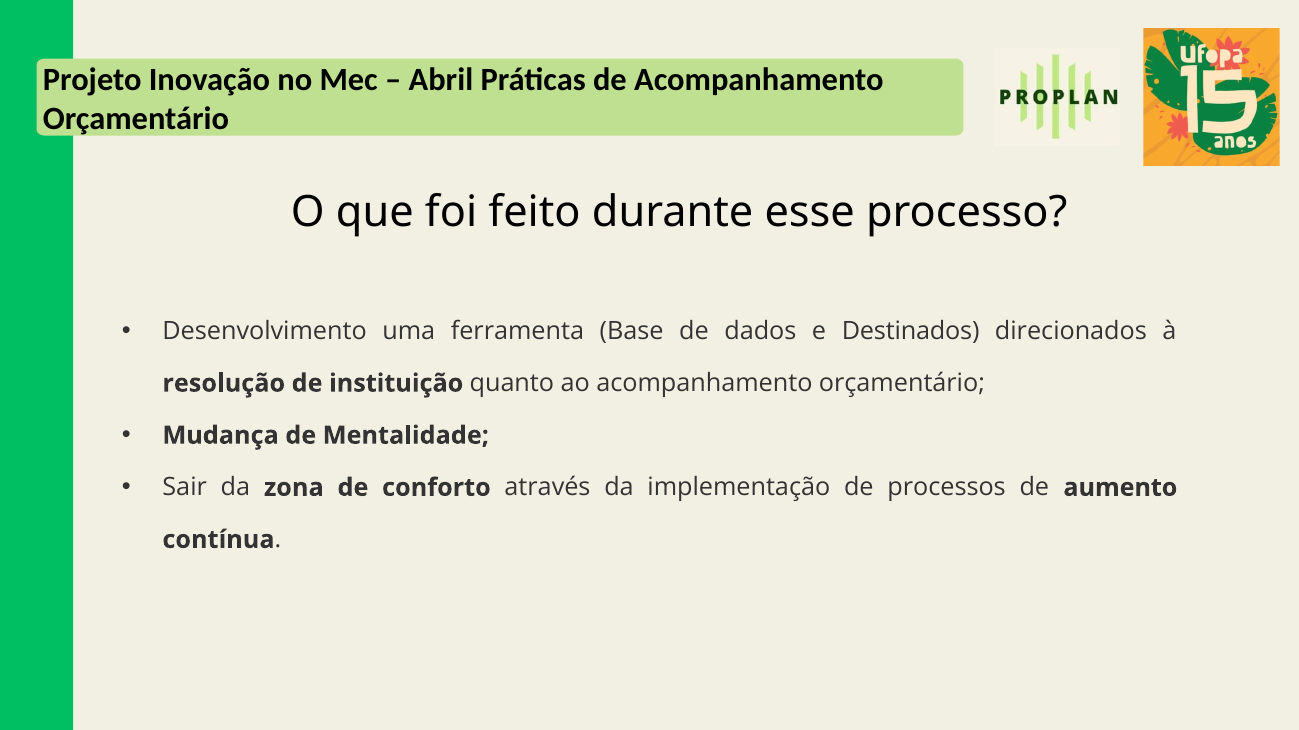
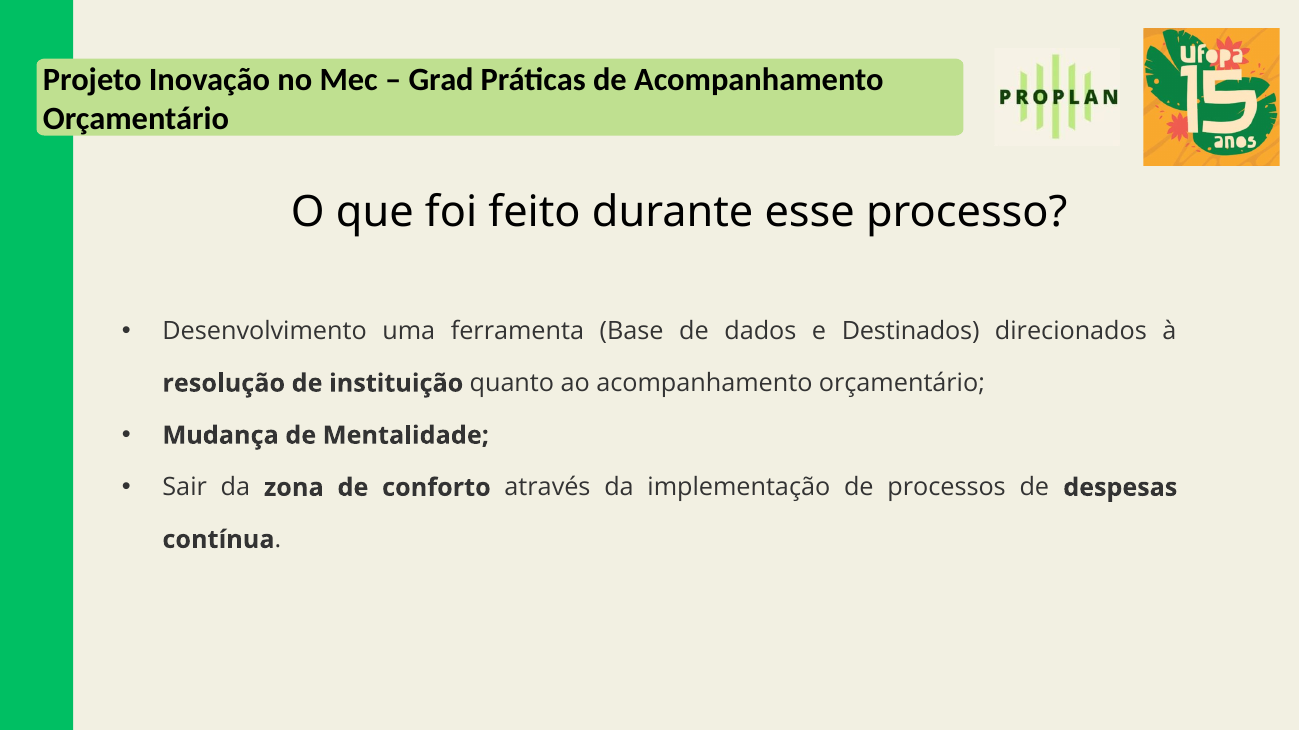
Abril: Abril -> Grad
aumento: aumento -> despesas
